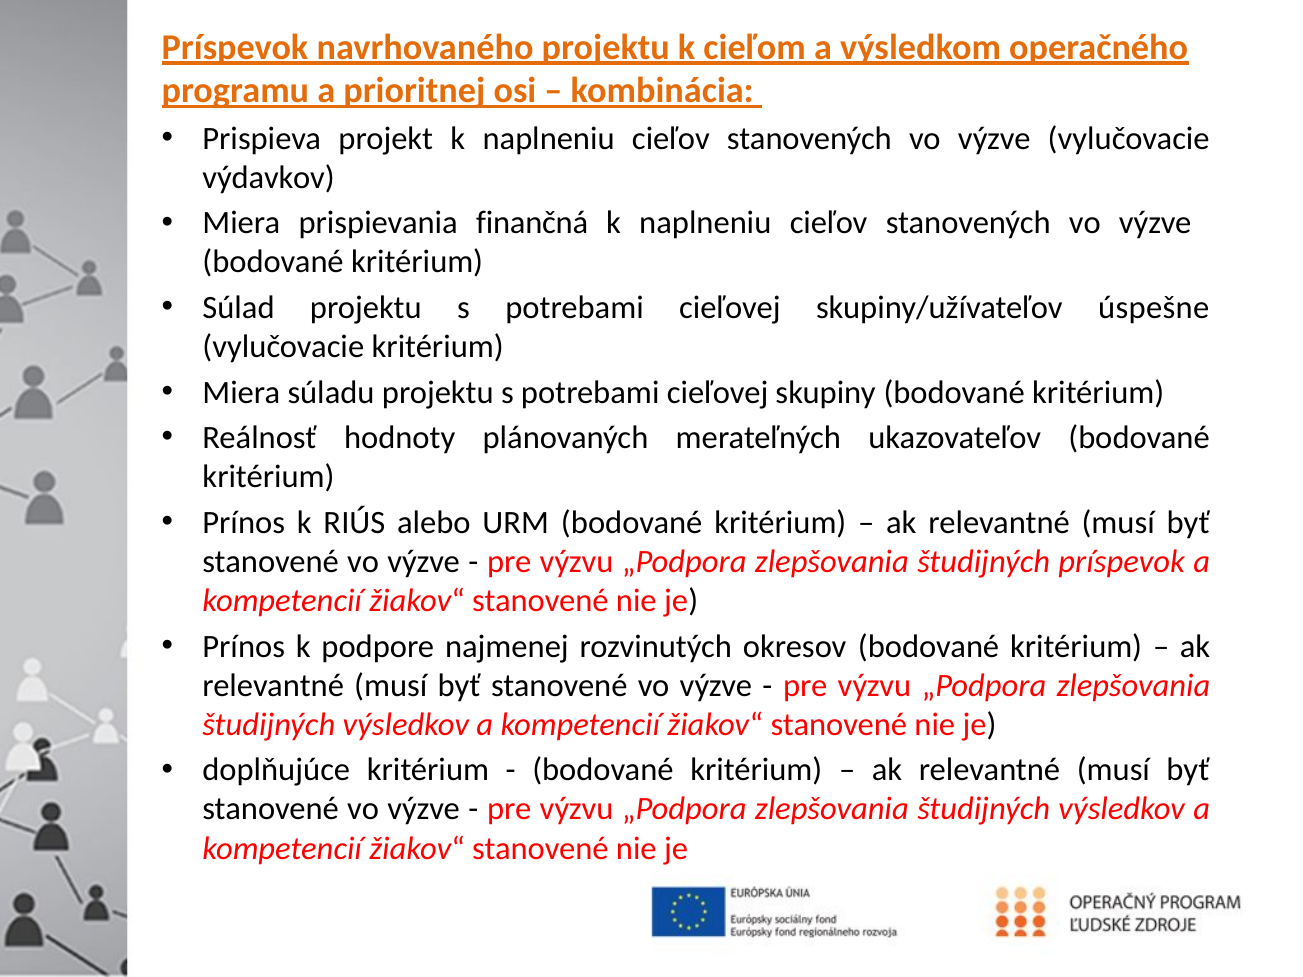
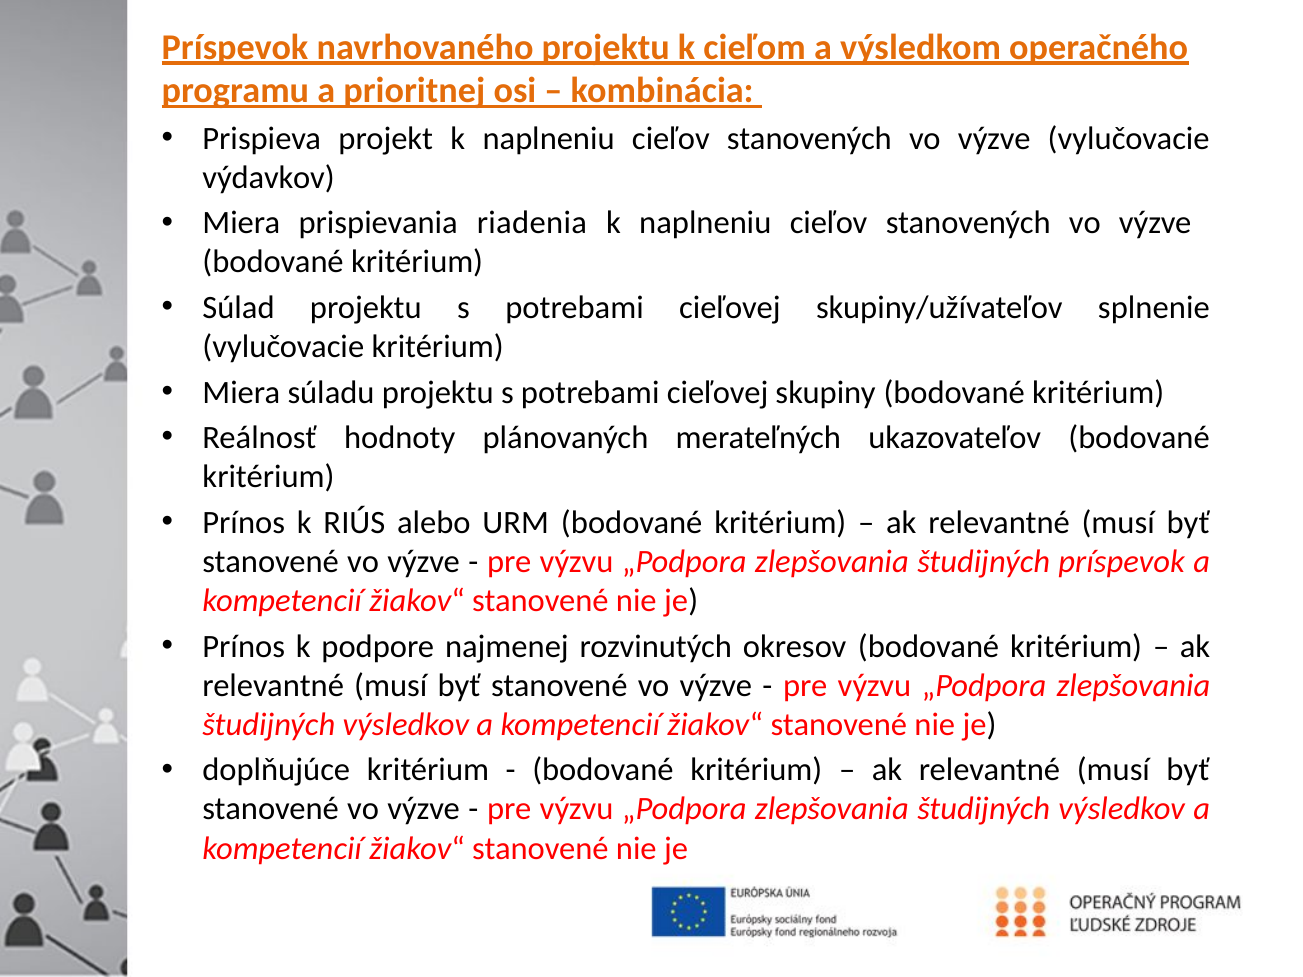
finančná: finančná -> riadenia
úspešne: úspešne -> splnenie
